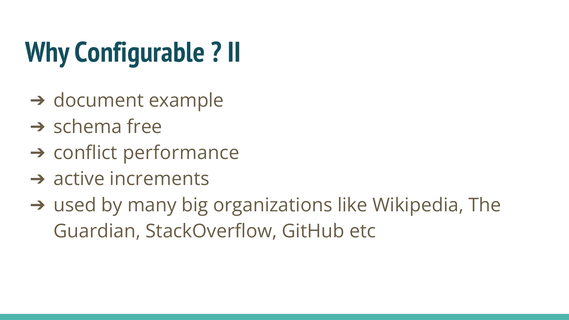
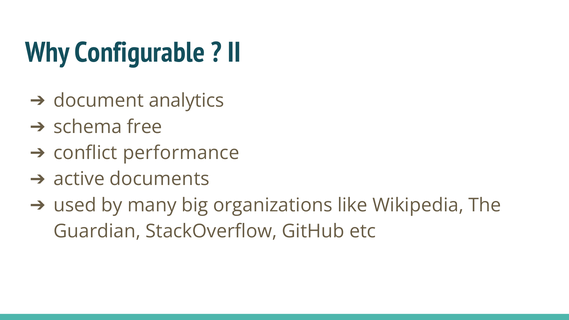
example: example -> analytics
increments: increments -> documents
